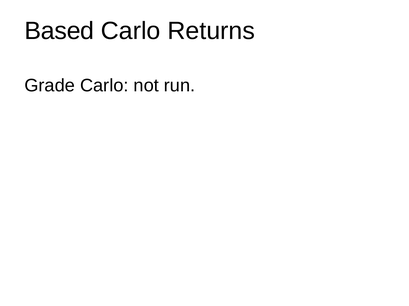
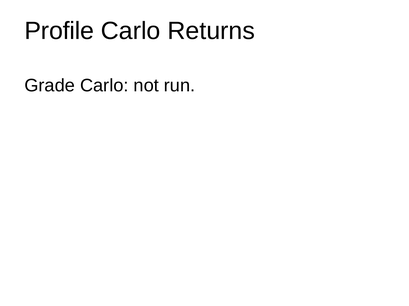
Based: Based -> Profile
